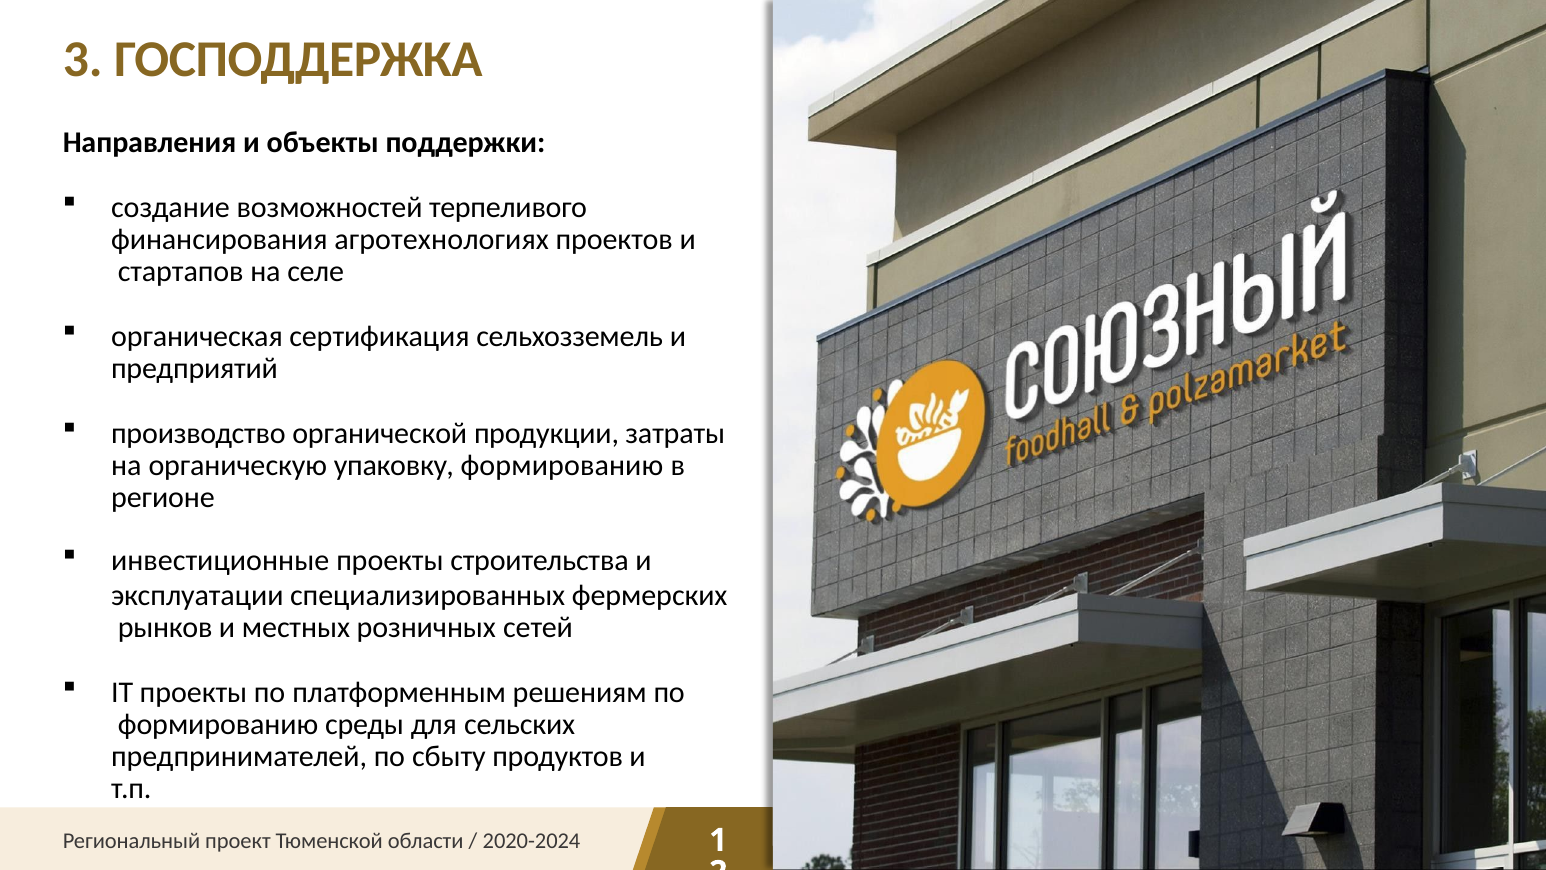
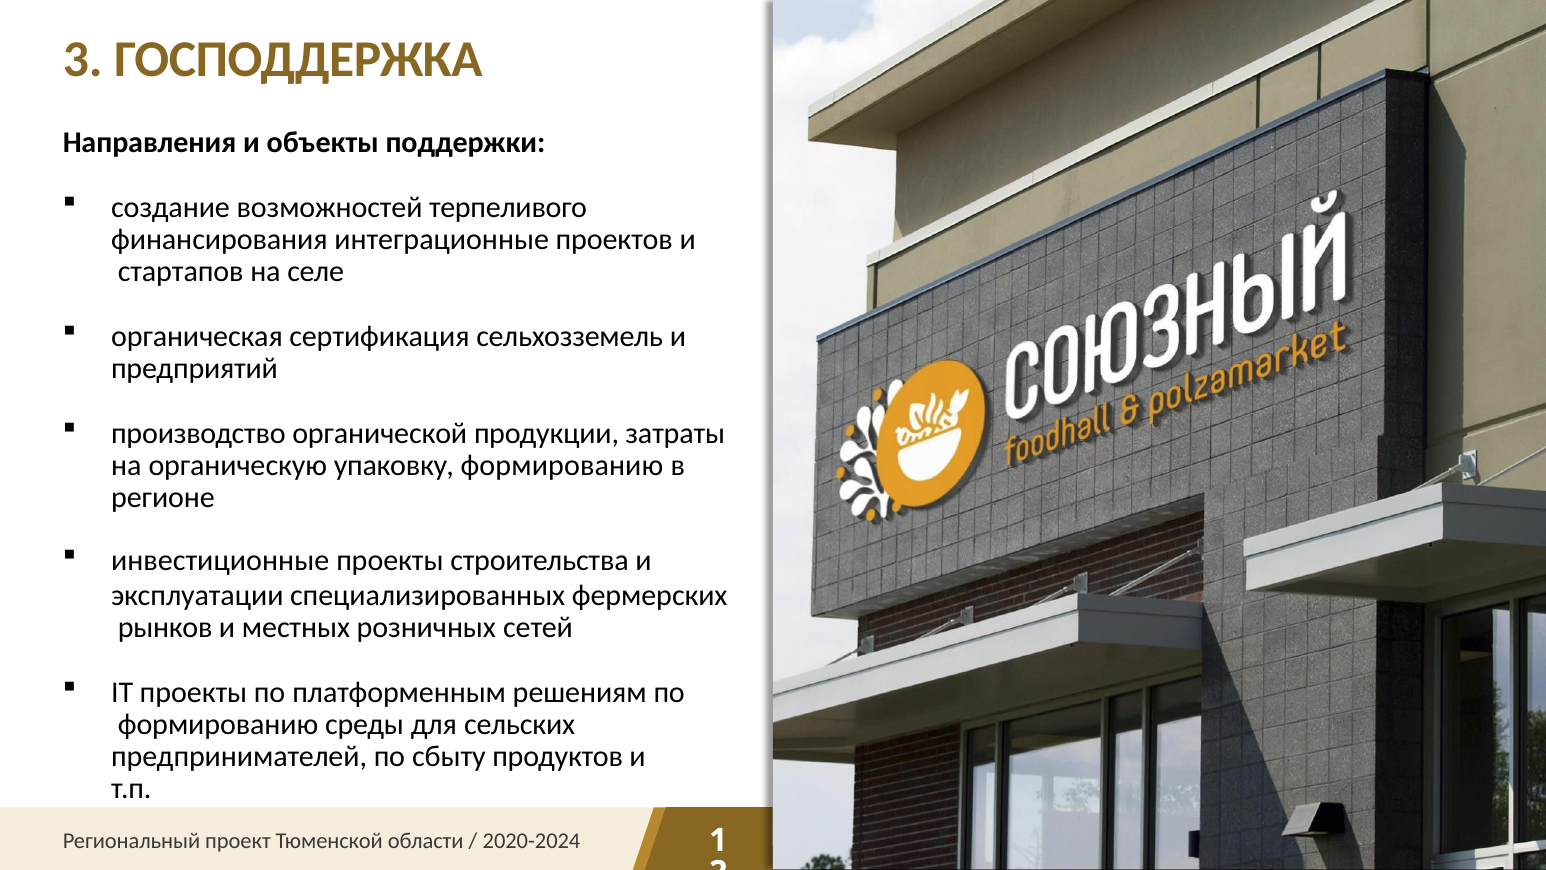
агротехнологиях: агротехнологиях -> интеграционные
